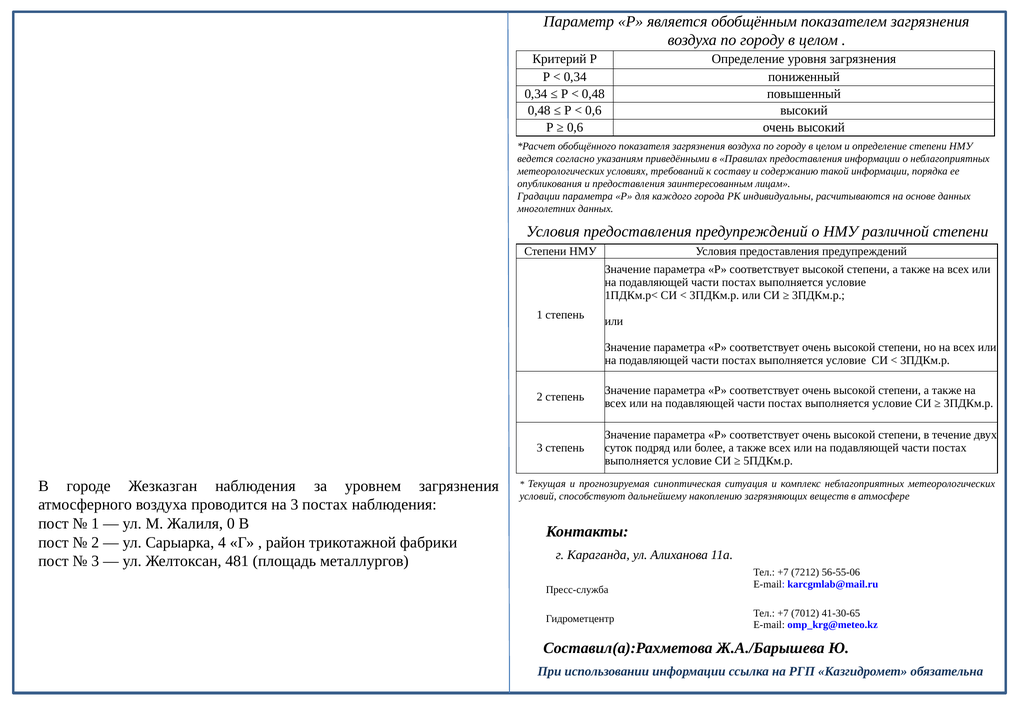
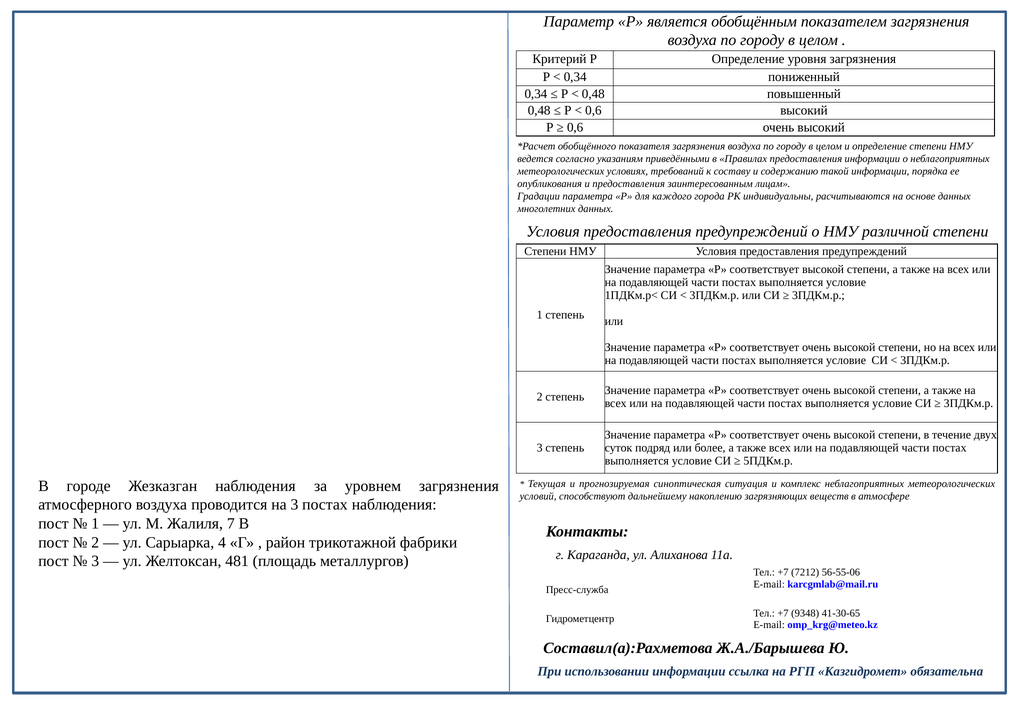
0: 0 -> 7
7012: 7012 -> 9348
